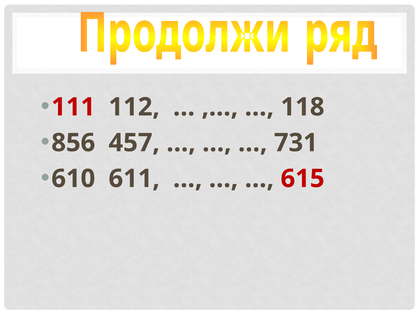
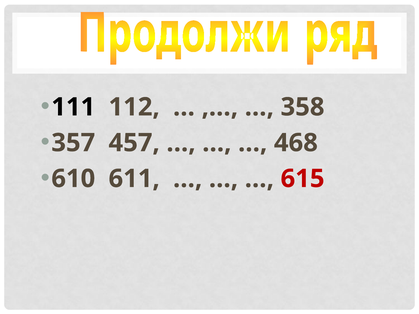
111 colour: red -> black
118: 118 -> 358
856: 856 -> 357
731: 731 -> 468
